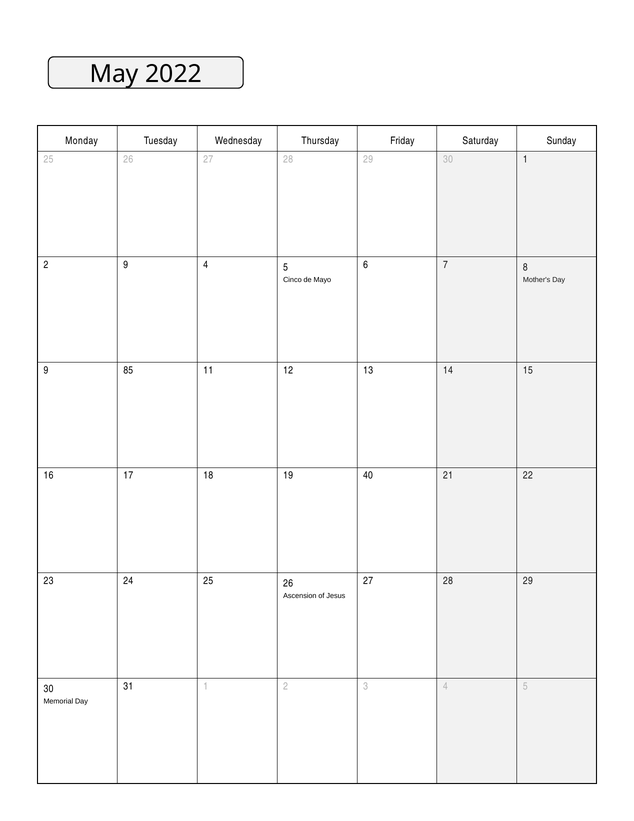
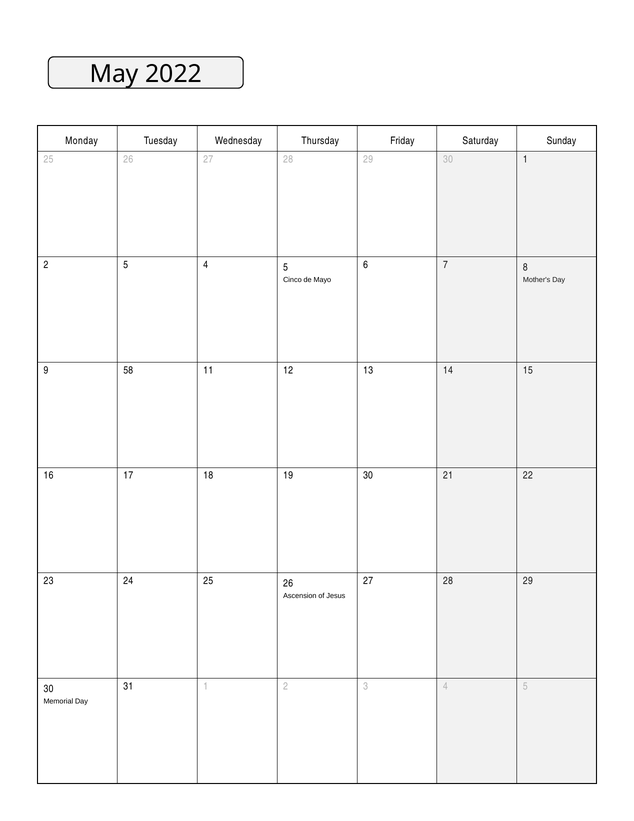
2 9: 9 -> 5
85: 85 -> 58
19 40: 40 -> 30
